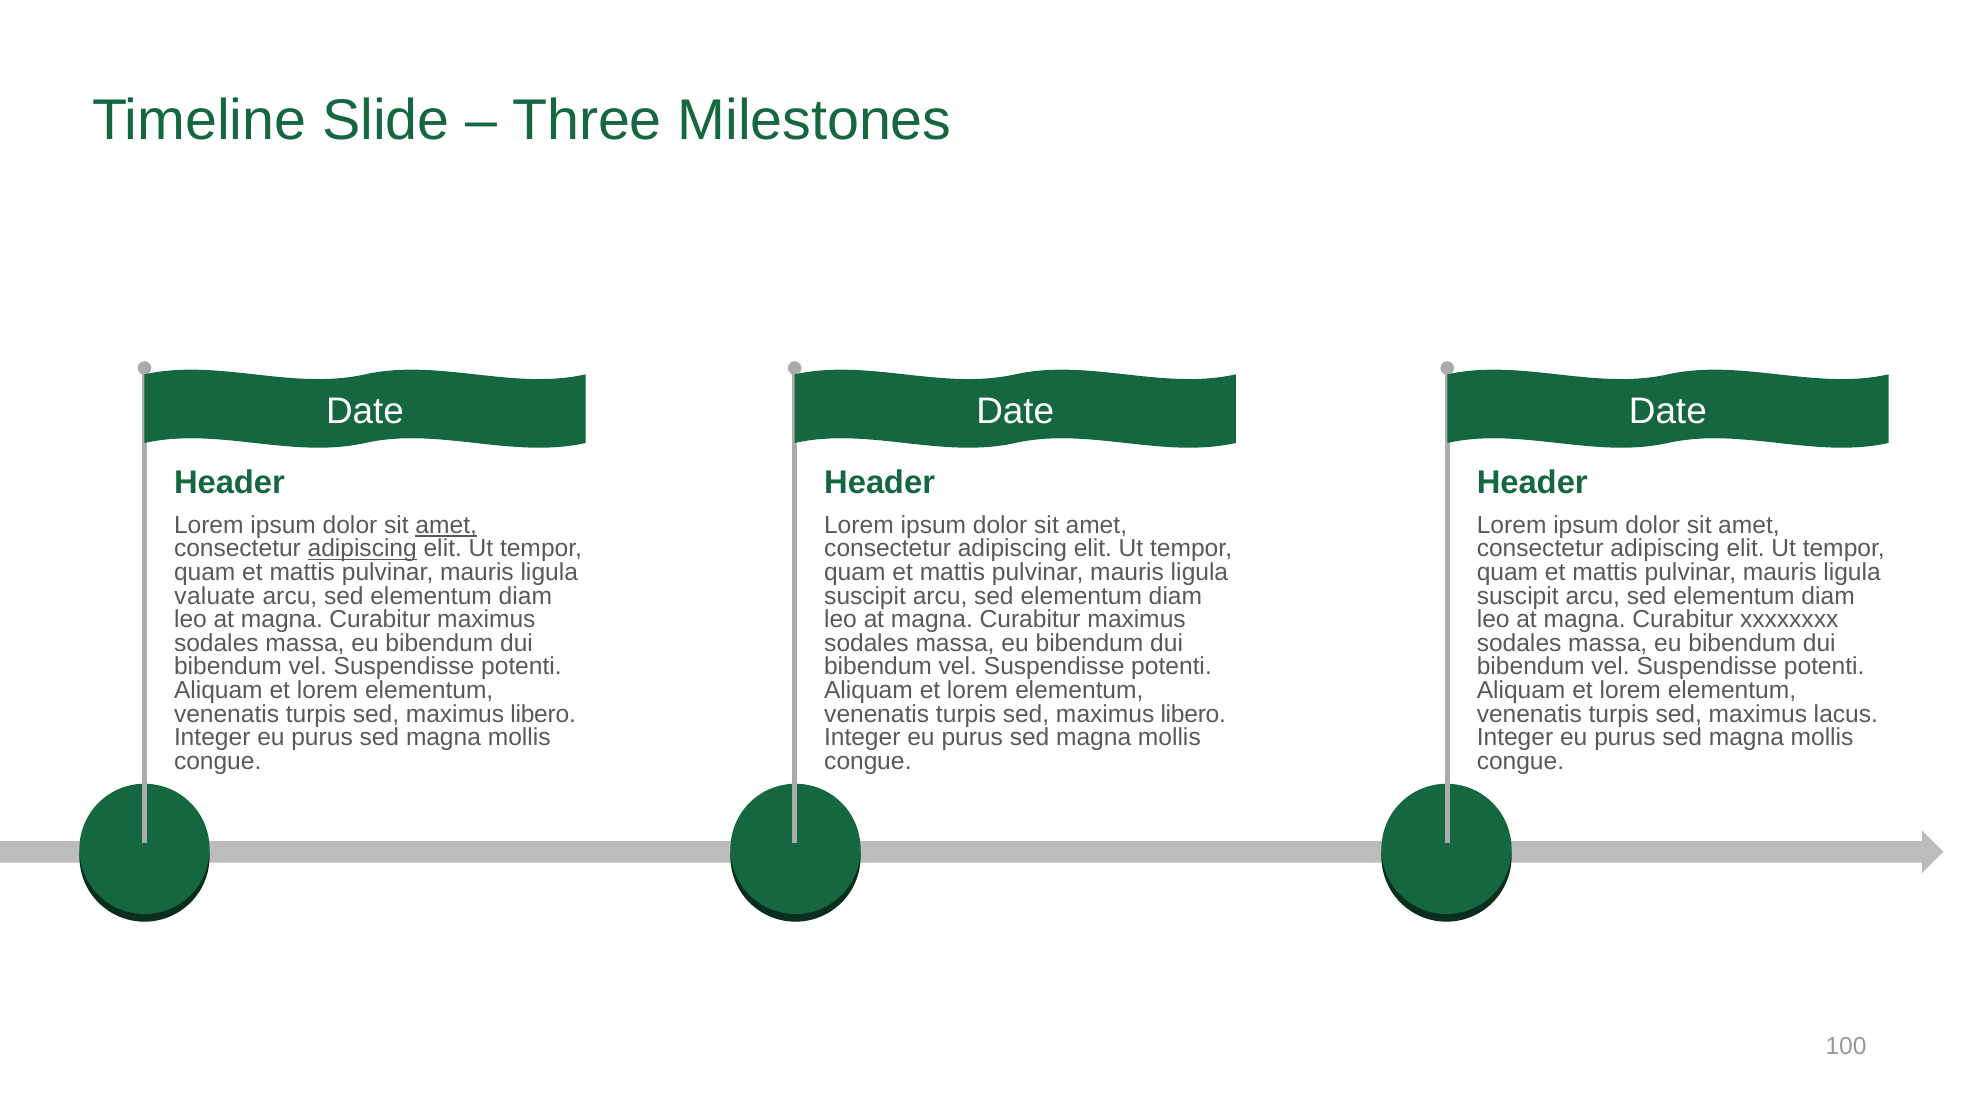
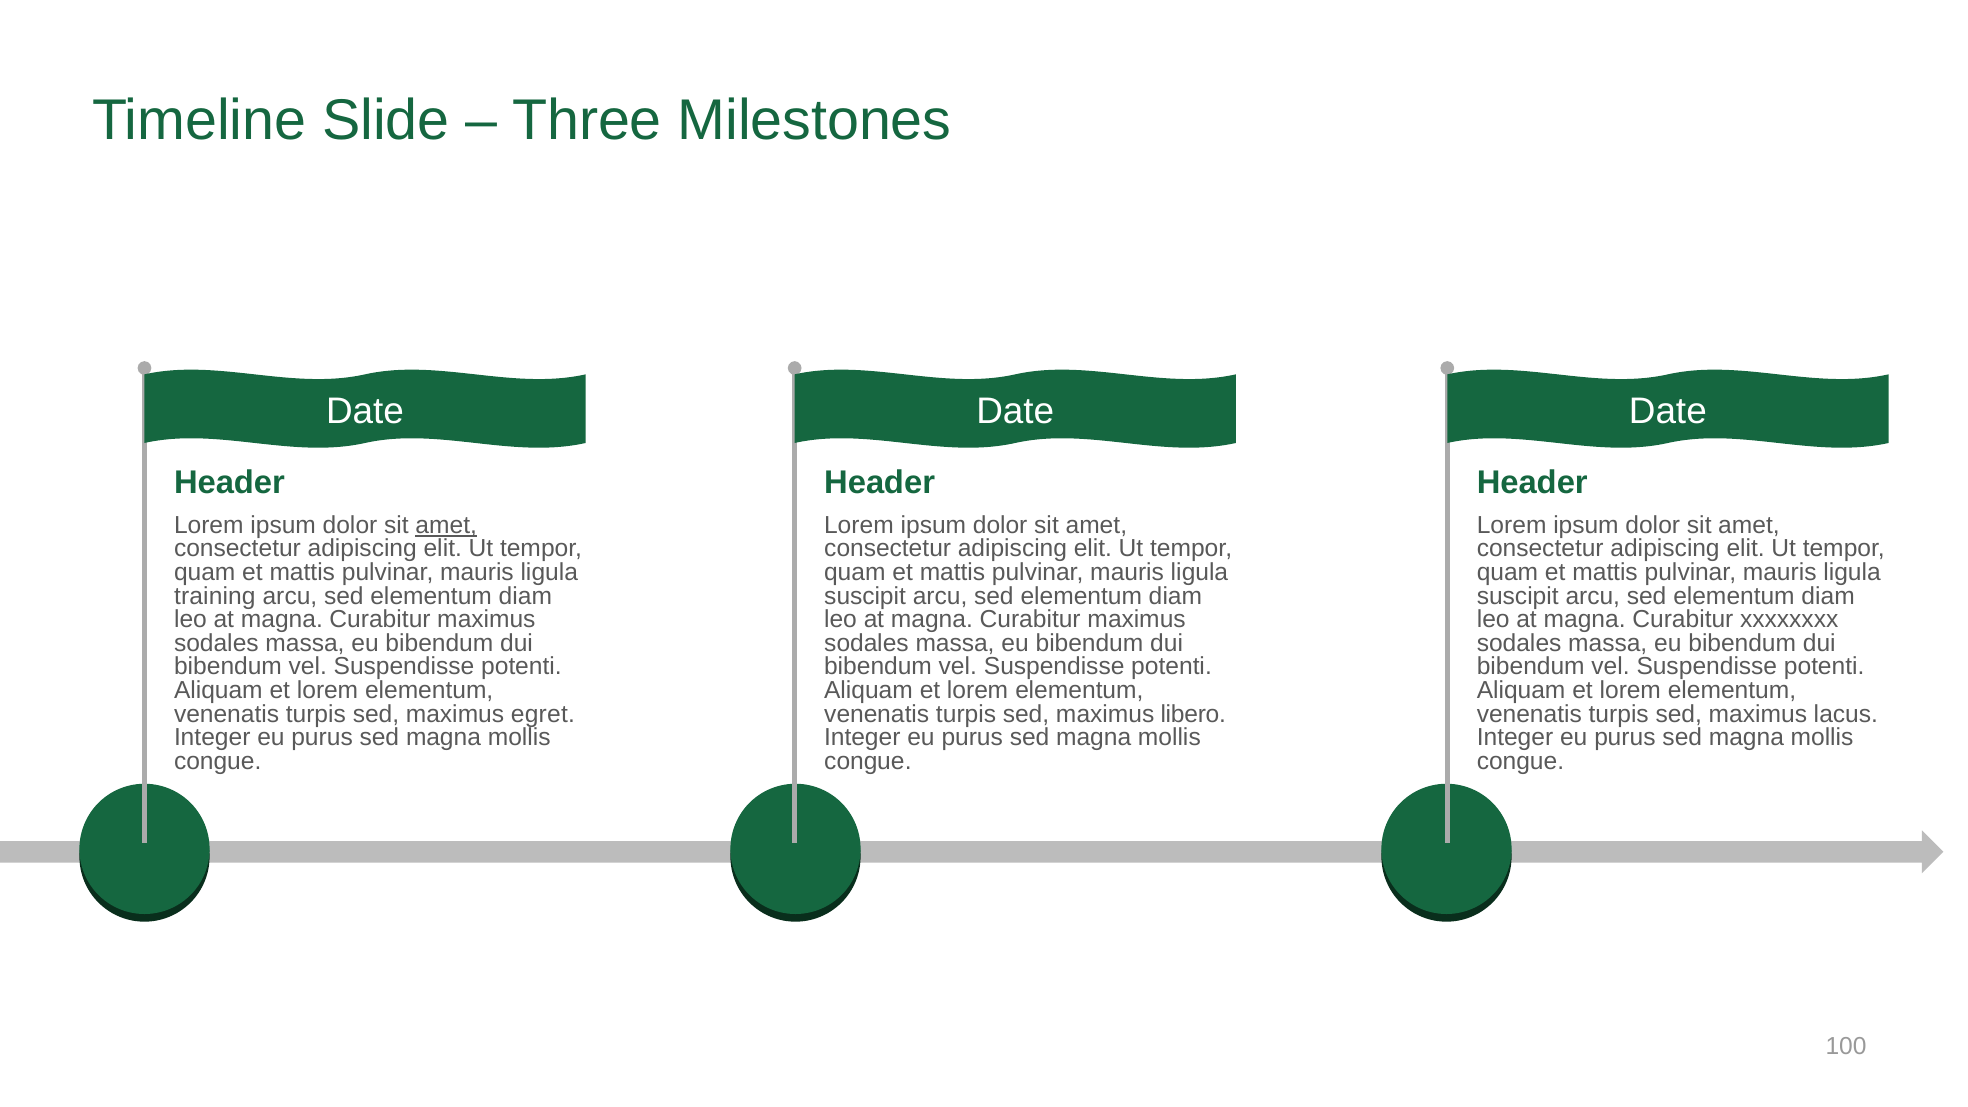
adipiscing at (362, 549) underline: present -> none
valuate: valuate -> training
libero at (543, 714): libero -> egret
